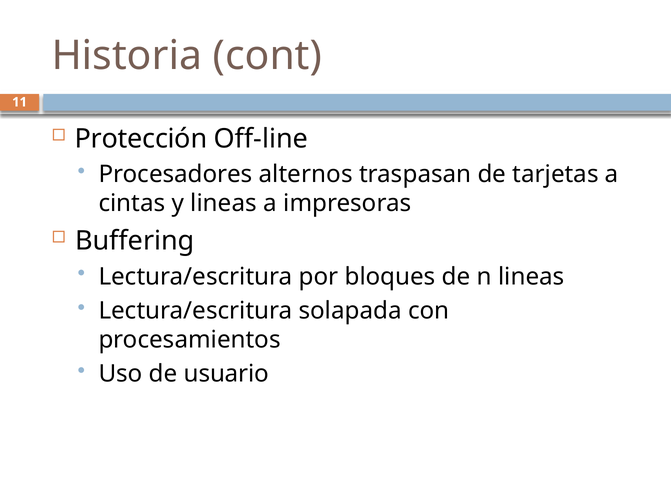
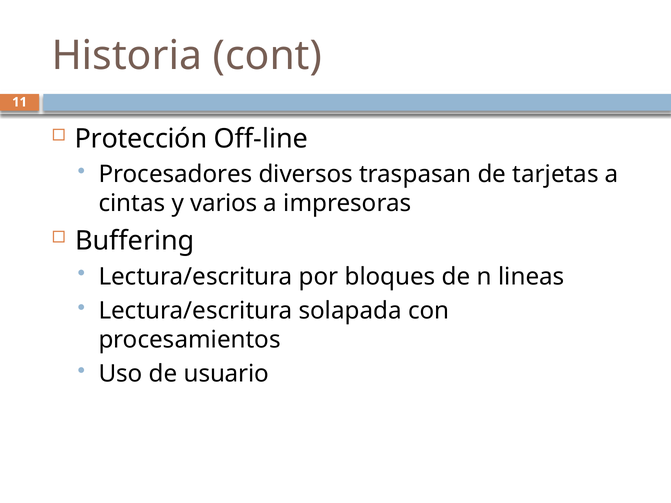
alternos: alternos -> diversos
y lineas: lineas -> varios
